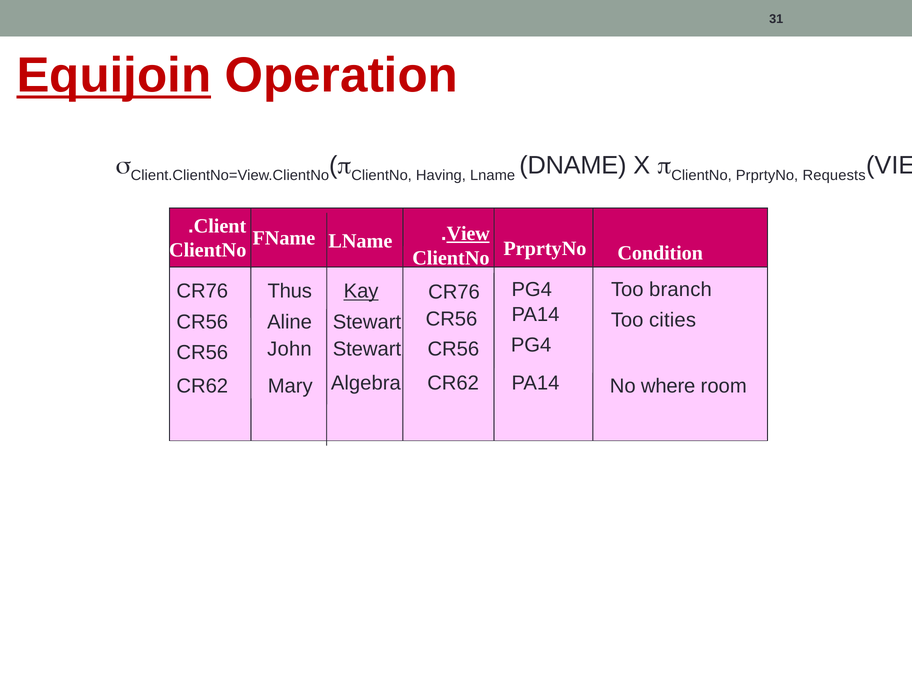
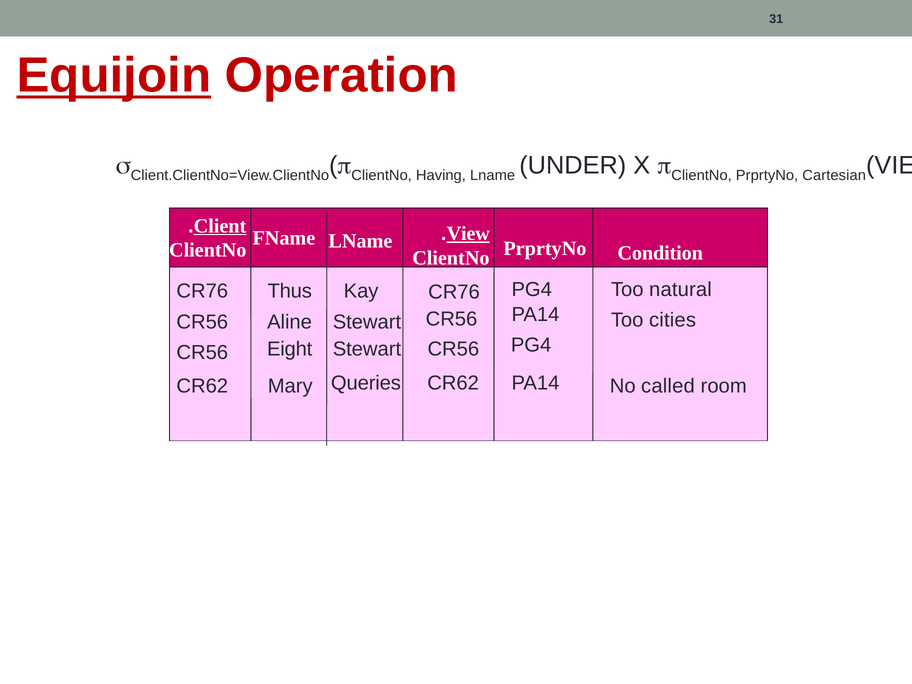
DNAME: DNAME -> UNDER
Requests: Requests -> Cartesian
Client underline: none -> present
branch: branch -> natural
Kay underline: present -> none
John: John -> Eight
where: where -> called
Algebra: Algebra -> Queries
